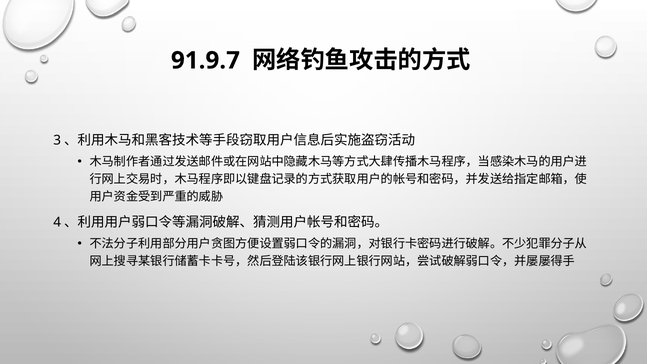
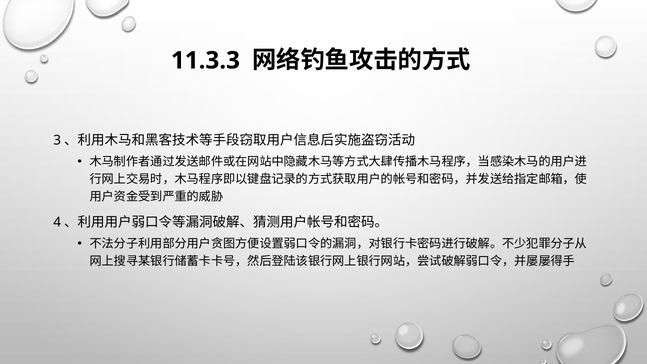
91.9.7: 91.9.7 -> 11.3.3
